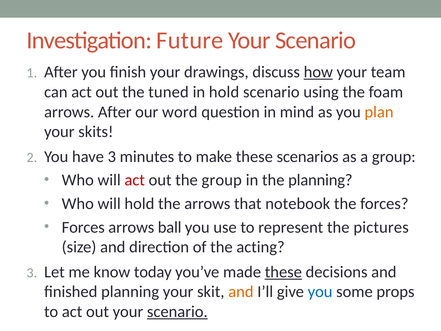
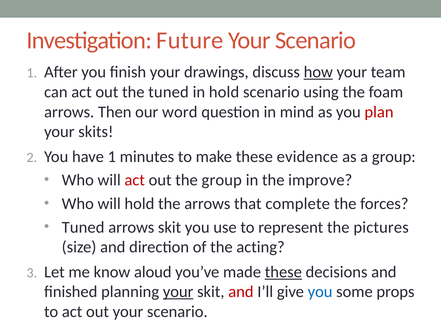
arrows After: After -> Then
plan colour: orange -> red
have 3: 3 -> 1
scenarios: scenarios -> evidence
the planning: planning -> improve
notebook: notebook -> complete
Forces at (83, 227): Forces -> Tuned
arrows ball: ball -> skit
today: today -> aloud
your at (178, 292) underline: none -> present
and at (241, 292) colour: orange -> red
scenario at (177, 311) underline: present -> none
